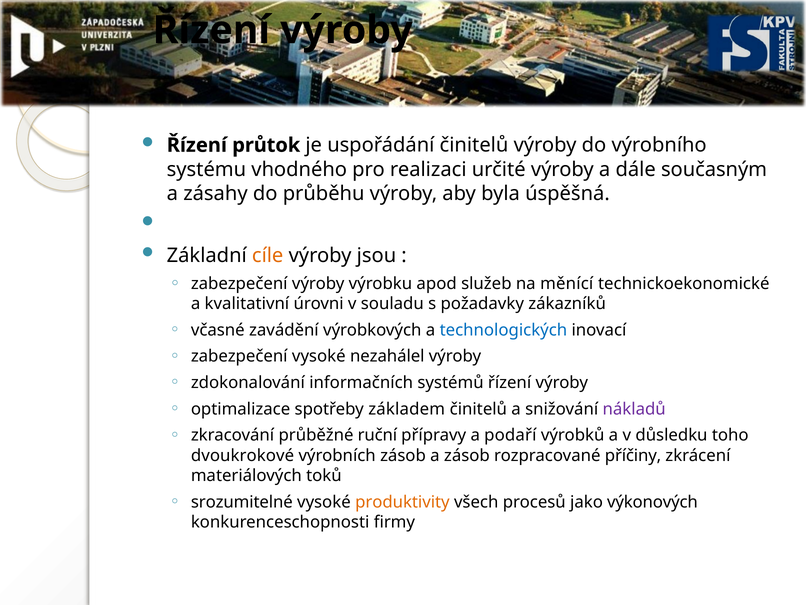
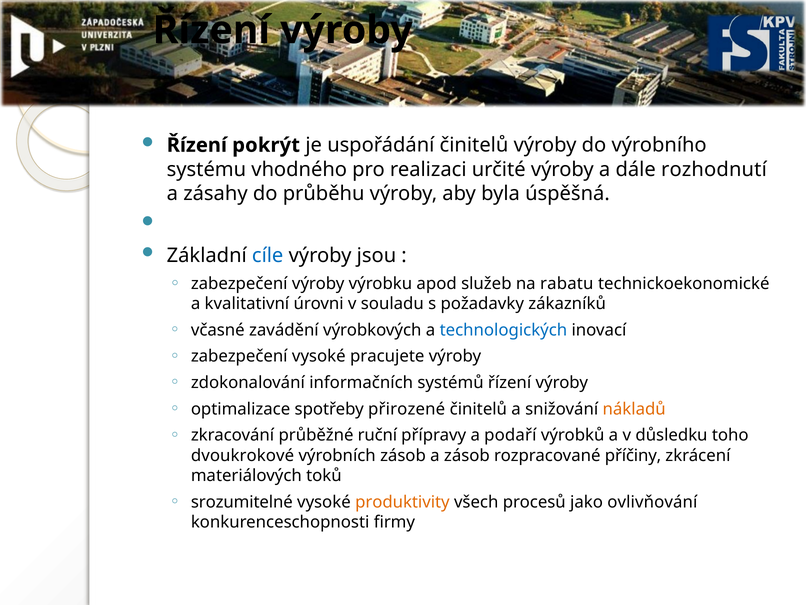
průtok: průtok -> pokrýt
současným: současným -> rozhodnutí
cíle colour: orange -> blue
měnící: měnící -> rabatu
nezahálel: nezahálel -> pracujete
základem: základem -> přirozené
nákladů colour: purple -> orange
výkonových: výkonových -> ovlivňování
